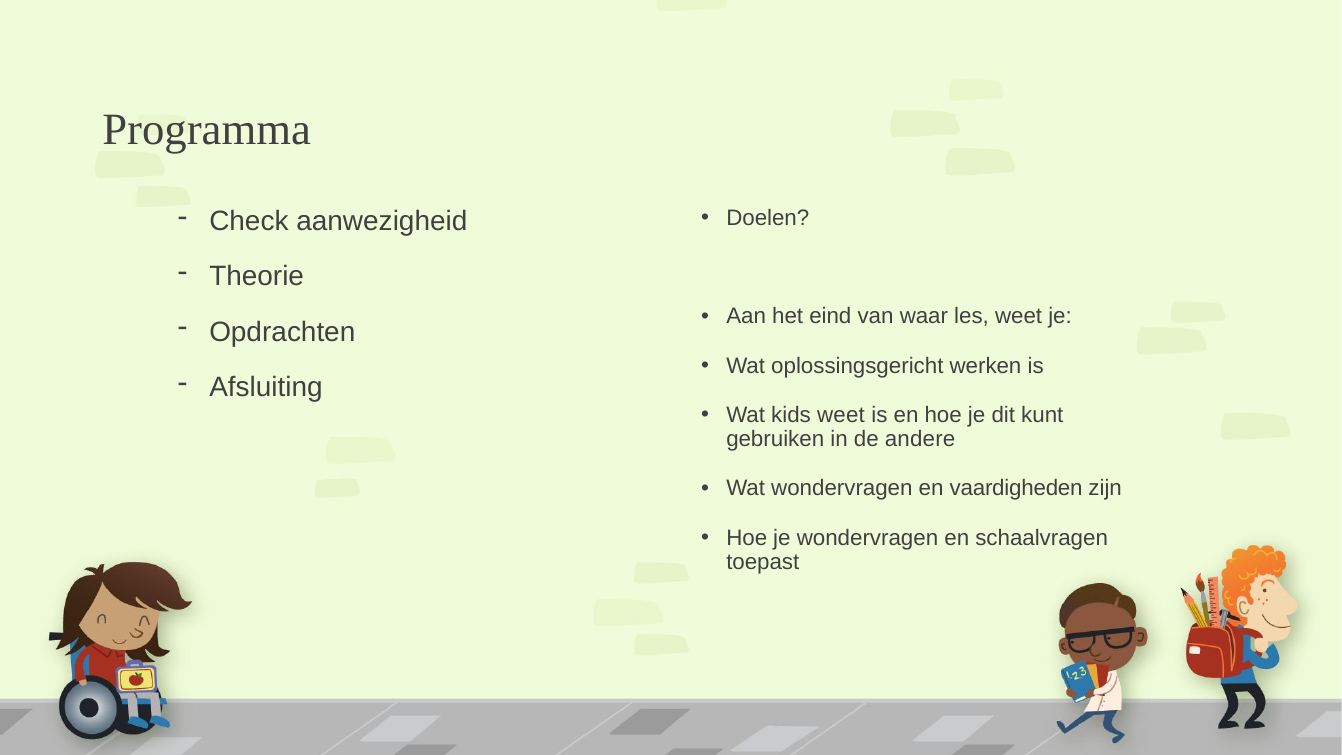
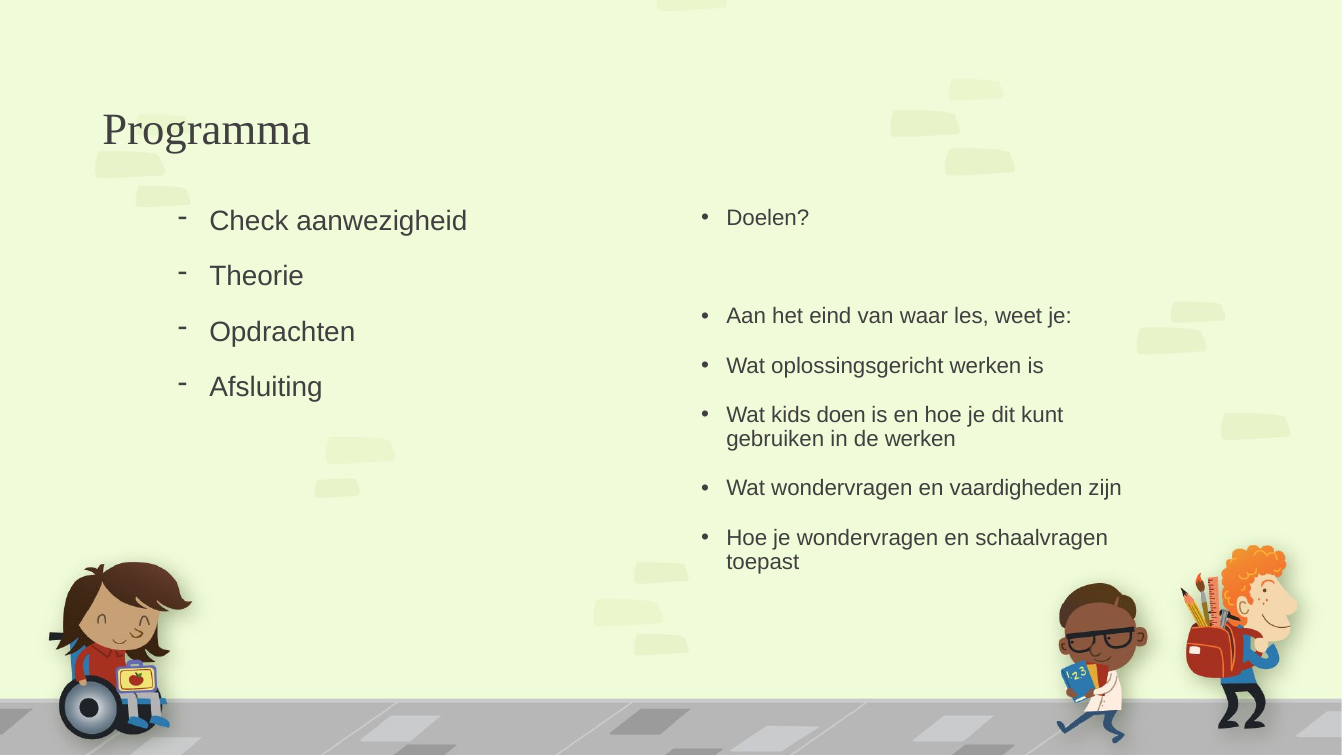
kids weet: weet -> doen
de andere: andere -> werken
